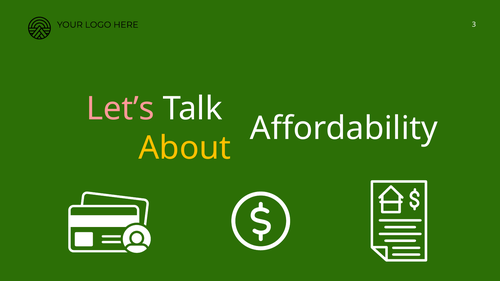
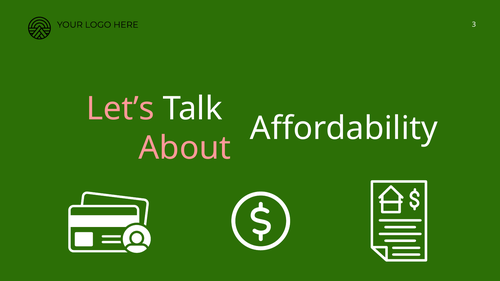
About colour: yellow -> pink
